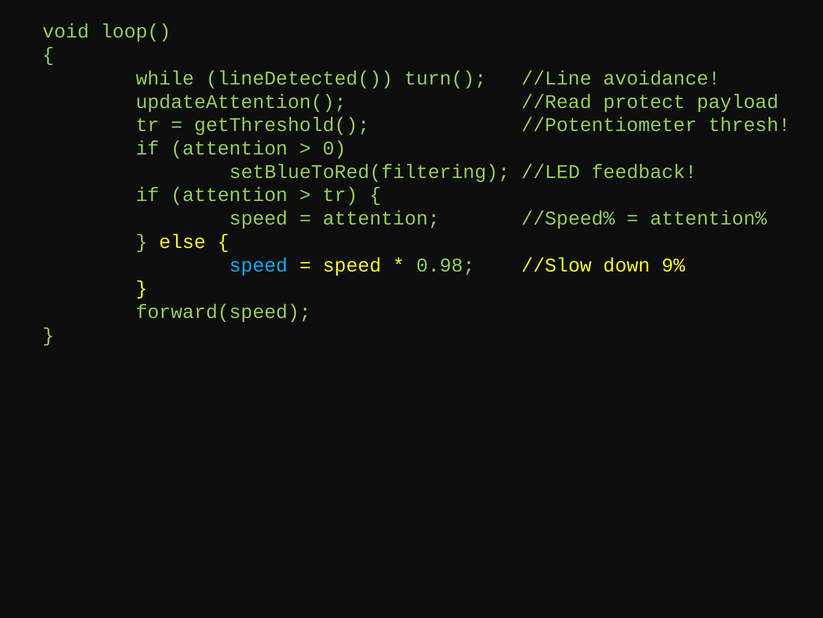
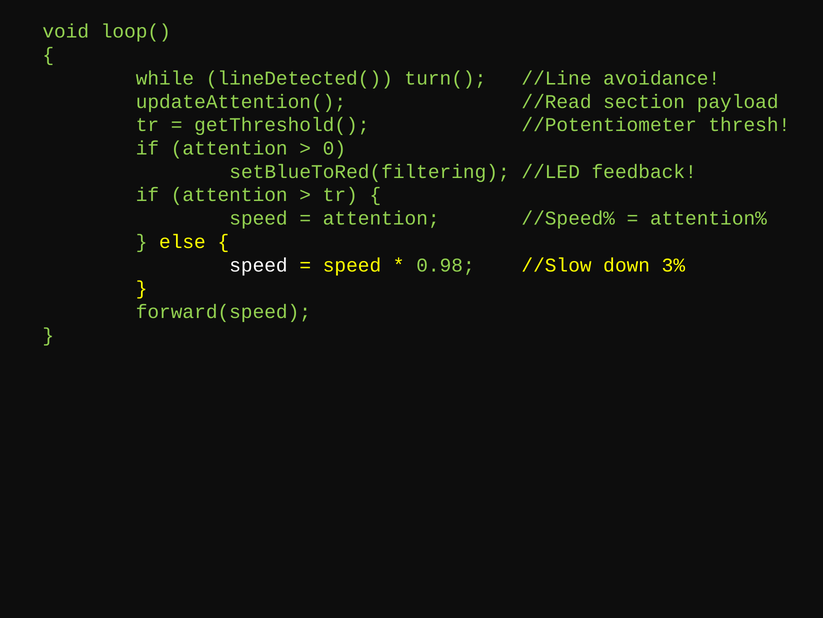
protect: protect -> section
speed at (258, 265) colour: light blue -> white
9%: 9% -> 3%
